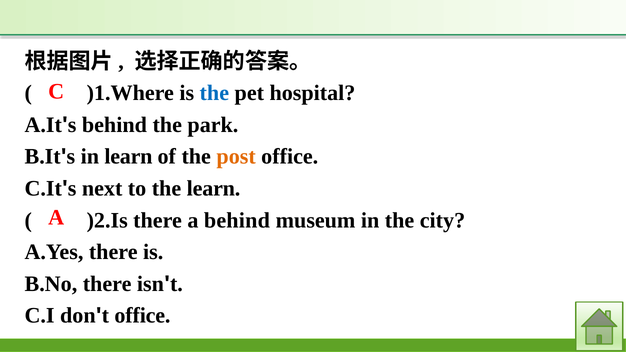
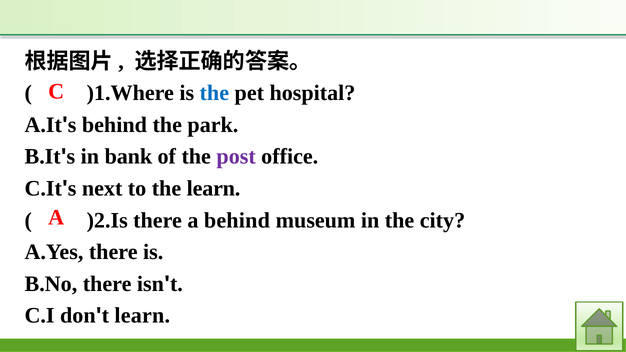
in learn: learn -> bank
post colour: orange -> purple
office at (142, 316): office -> learn
